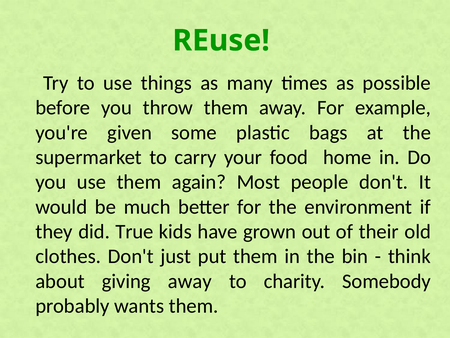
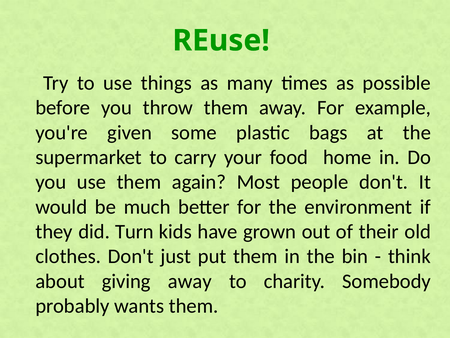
True: True -> Turn
